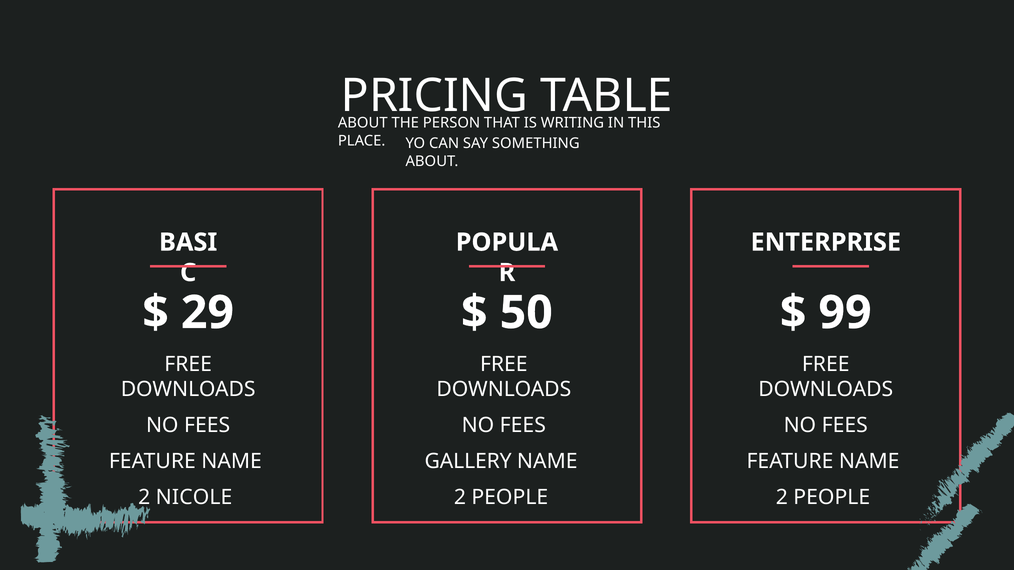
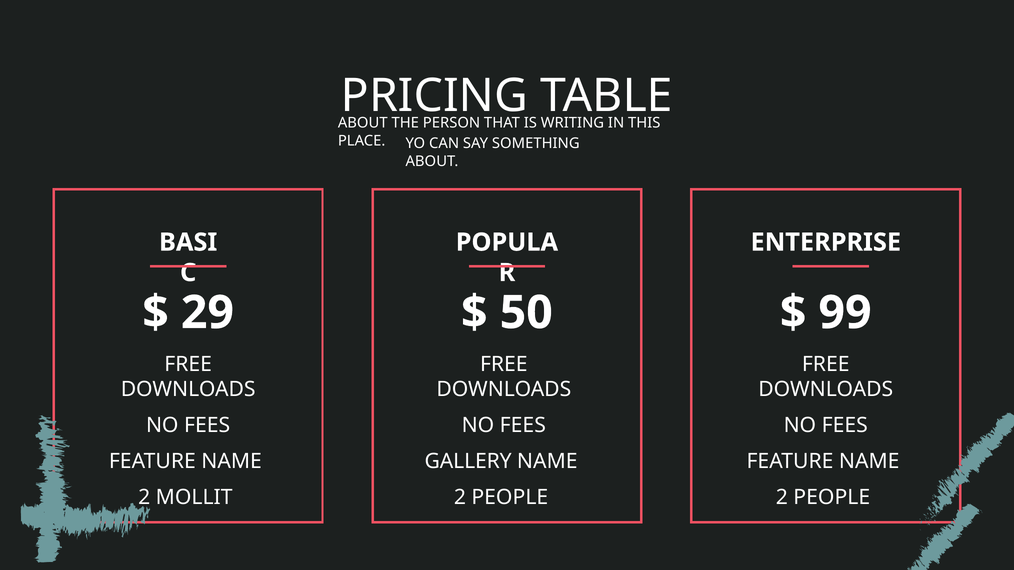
NICOLE: NICOLE -> MOLLIT
